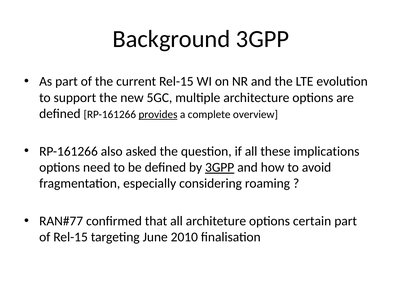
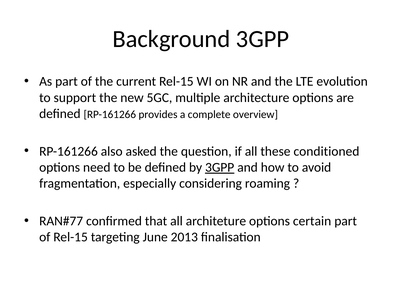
provides underline: present -> none
implications: implications -> conditioned
2010: 2010 -> 2013
